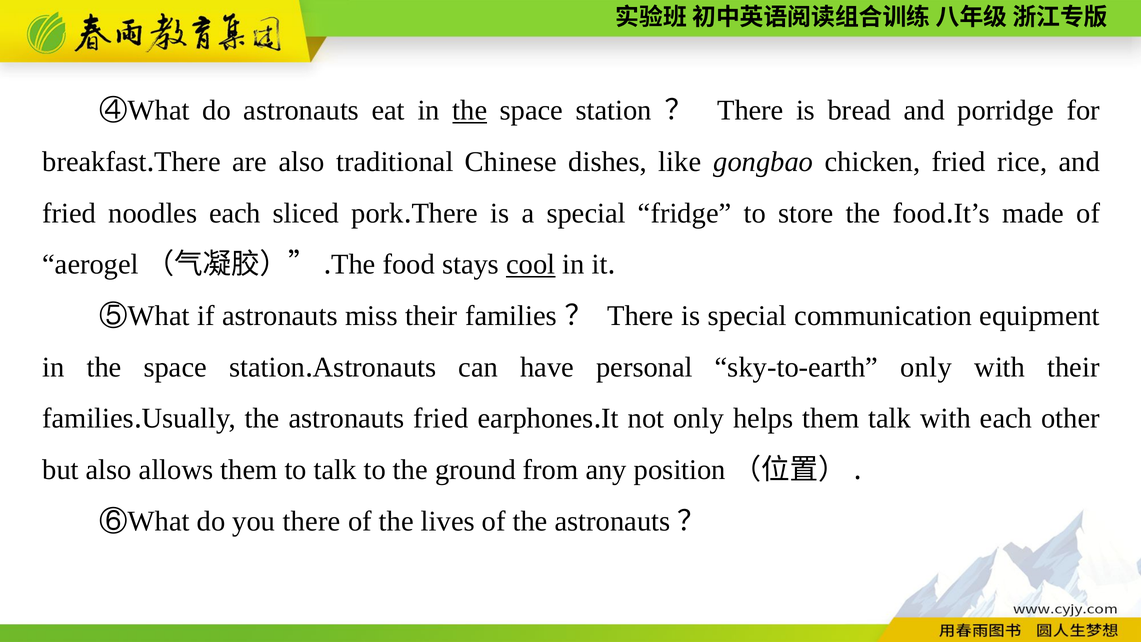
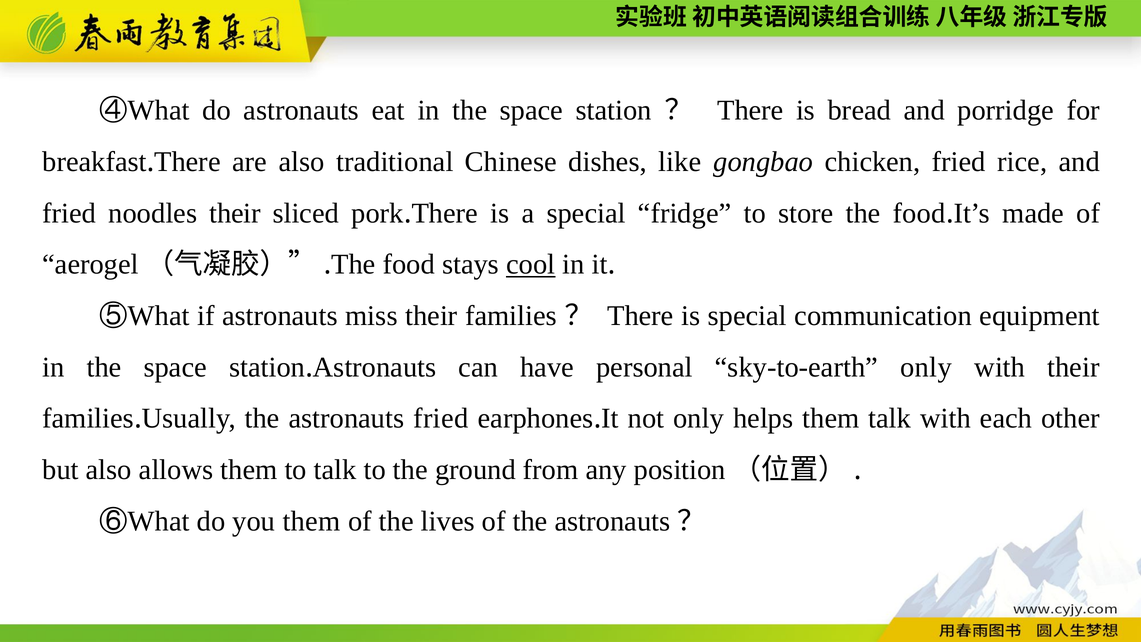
the at (470, 110) underline: present -> none
noodles each: each -> their
you there: there -> them
